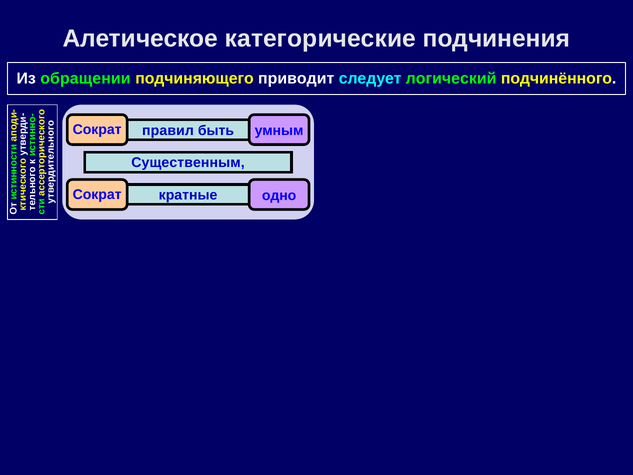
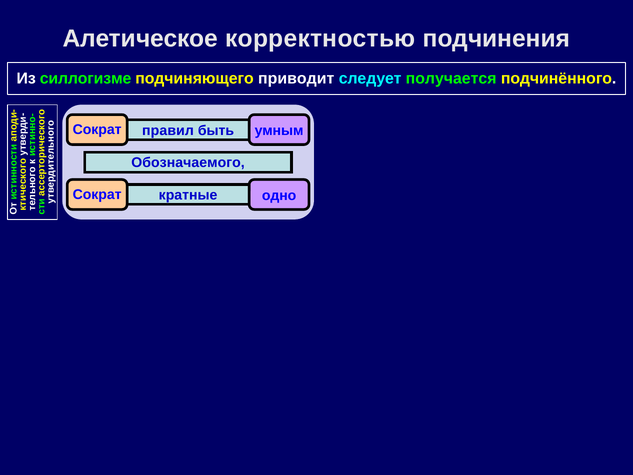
категорические: категорические -> корректностью
обращении: обращении -> силлогизме
логический: логический -> получается
Существенным: Существенным -> Обозначаемого
